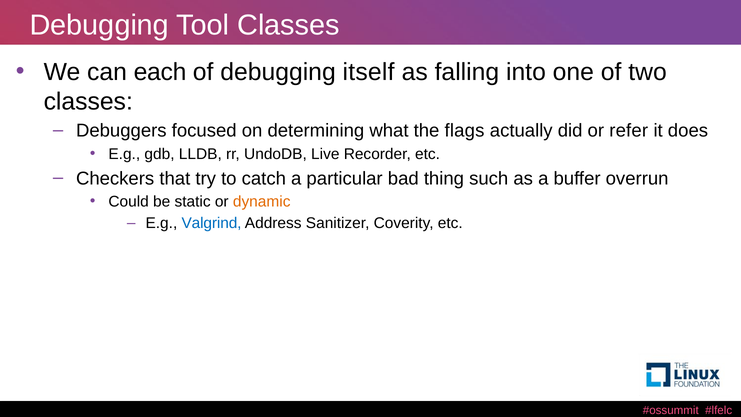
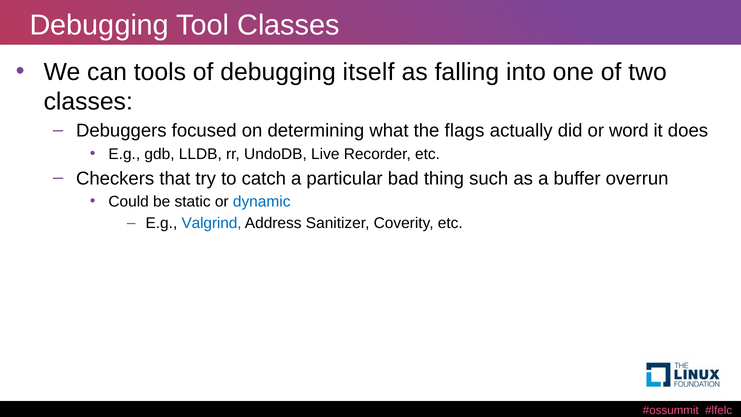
each: each -> tools
refer: refer -> word
dynamic colour: orange -> blue
